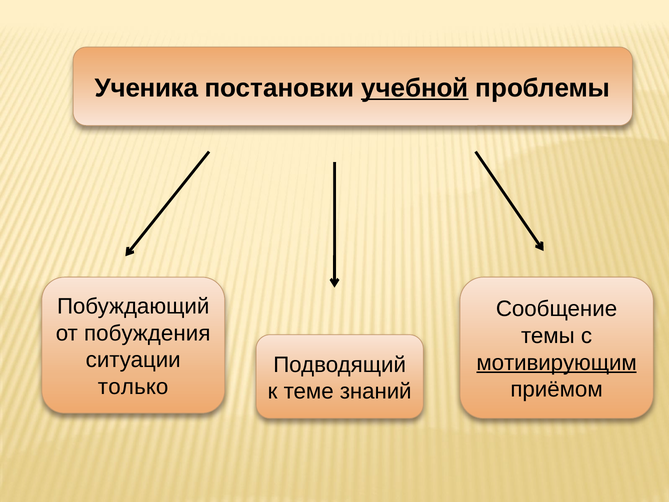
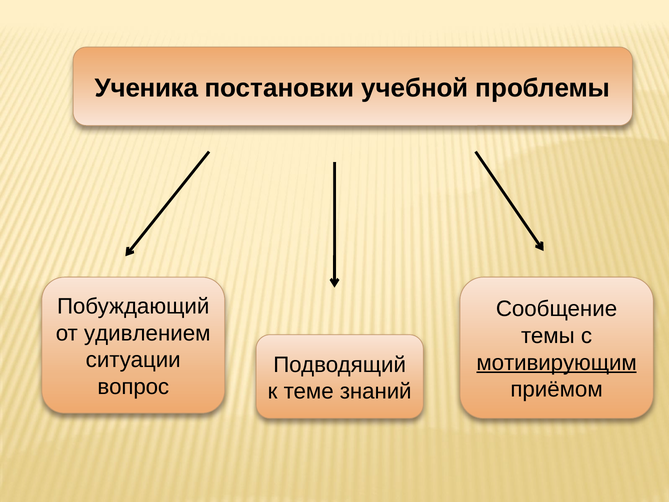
учебной underline: present -> none
побуждения: побуждения -> удивлением
только: только -> вопрос
